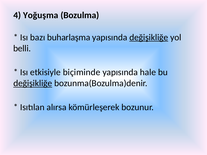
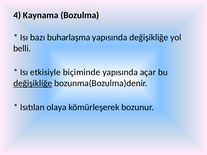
Yoğuşma: Yoğuşma -> Kaynama
değişikliğe at (149, 37) underline: present -> none
hale: hale -> açar
alırsa: alırsa -> olaya
